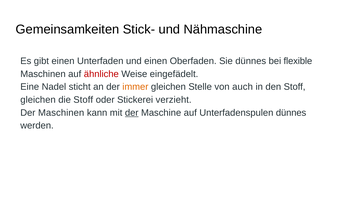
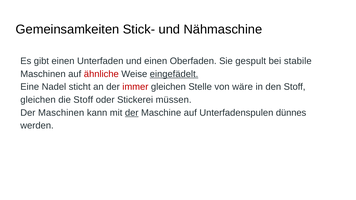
Sie dünnes: dünnes -> gespult
flexible: flexible -> stabile
eingefädelt underline: none -> present
immer colour: orange -> red
auch: auch -> wäre
verzieht: verzieht -> müssen
